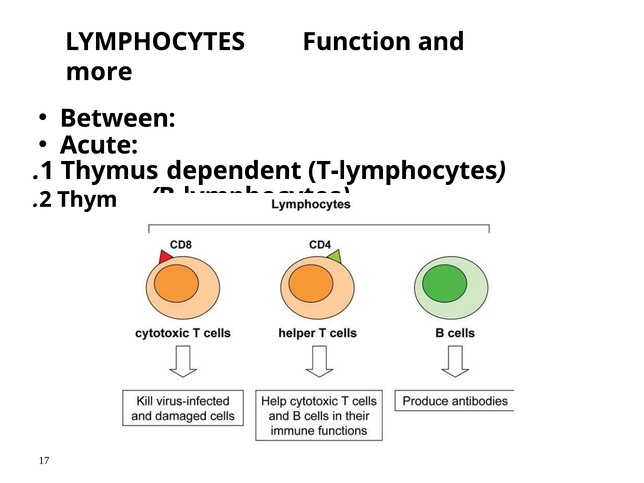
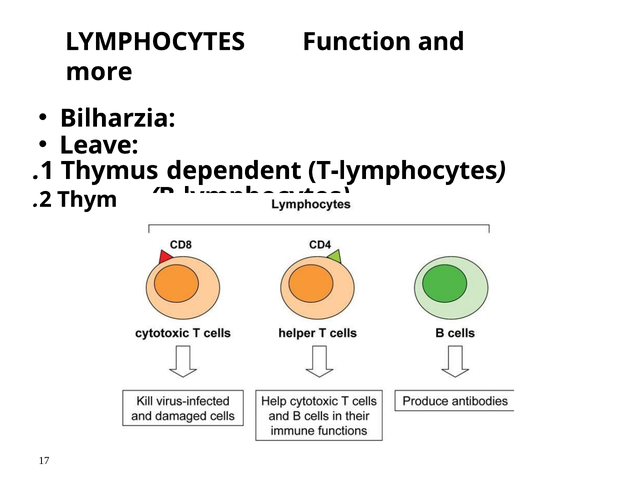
Between: Between -> Bilharzia
Acute: Acute -> Leave
